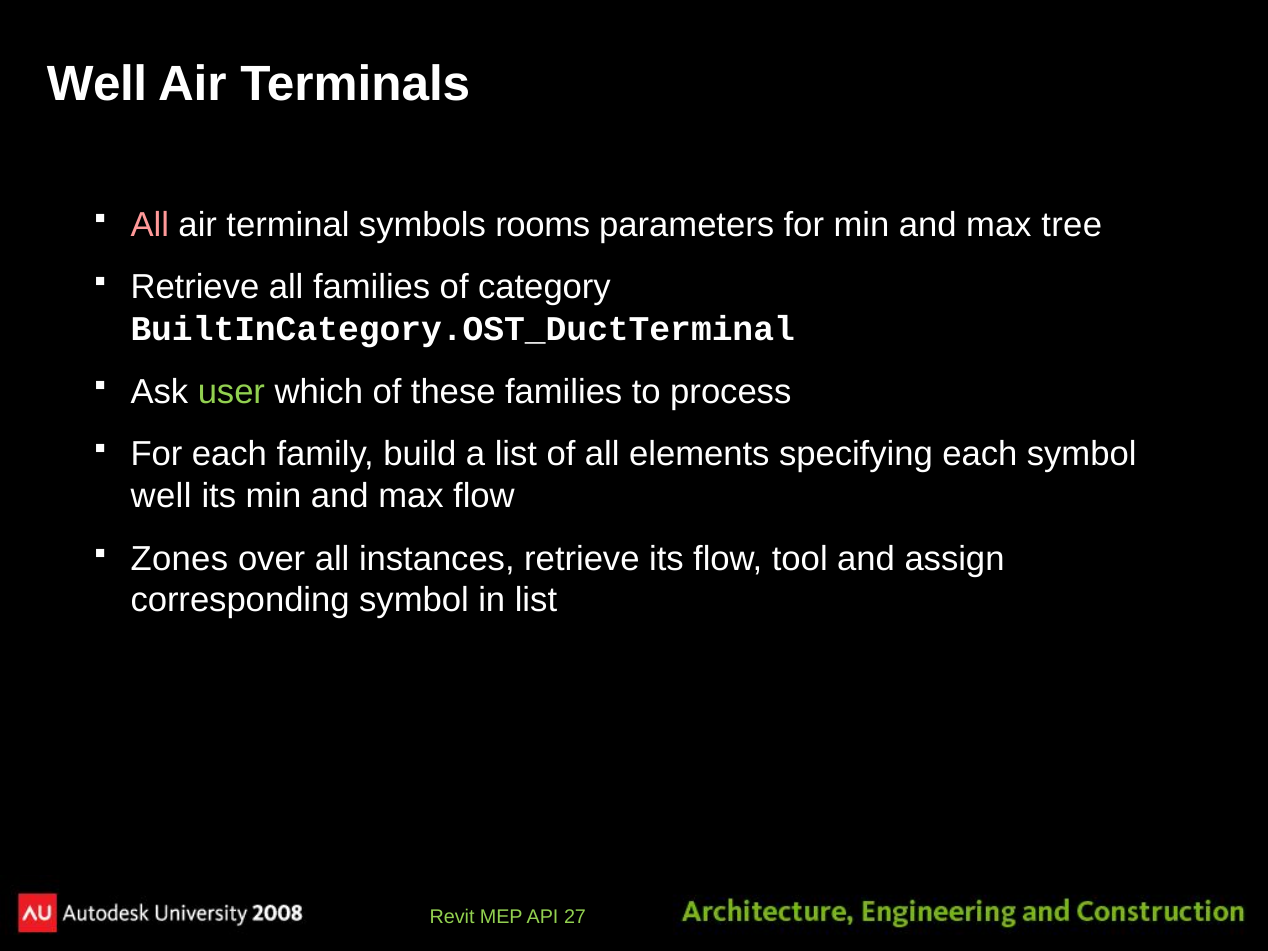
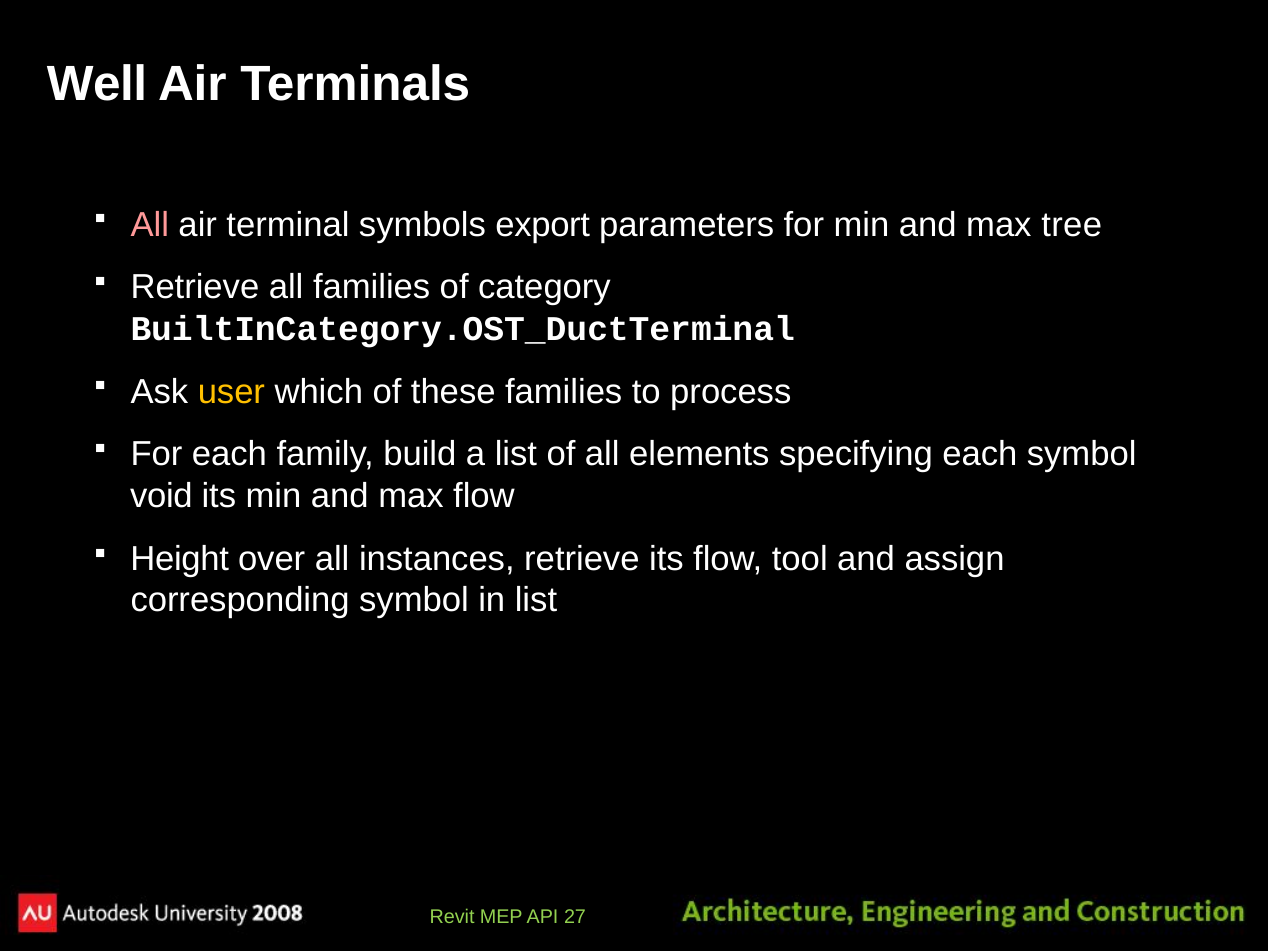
rooms: rooms -> export
user colour: light green -> yellow
well at (161, 496): well -> void
Zones: Zones -> Height
